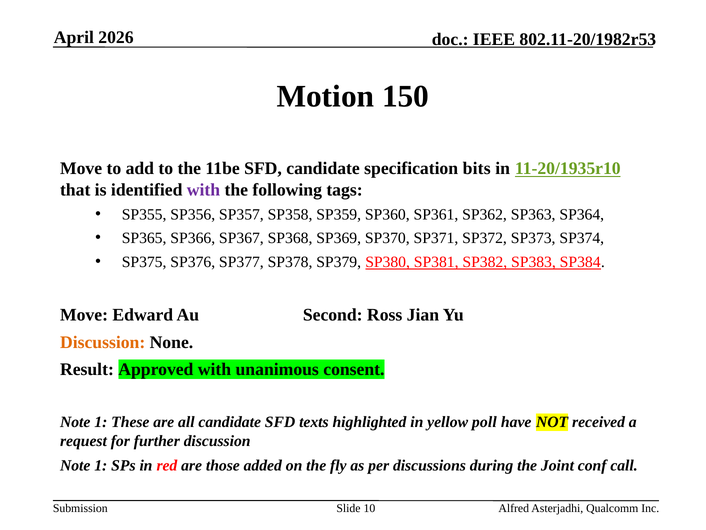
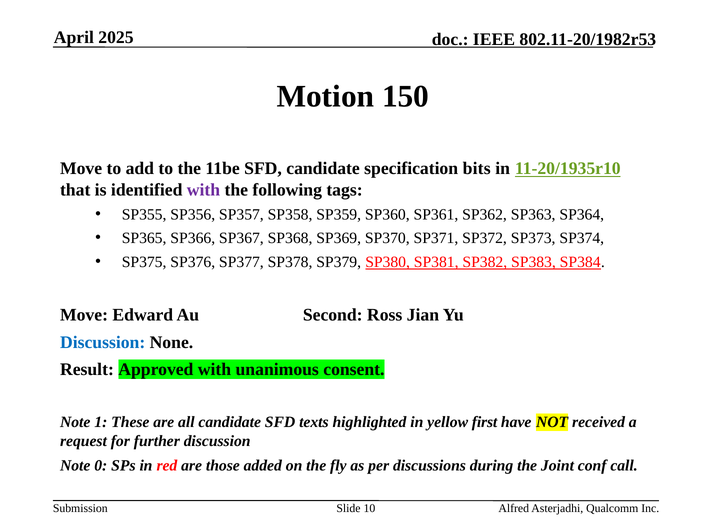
2026: 2026 -> 2025
Discussion at (103, 342) colour: orange -> blue
poll: poll -> first
1 at (101, 465): 1 -> 0
